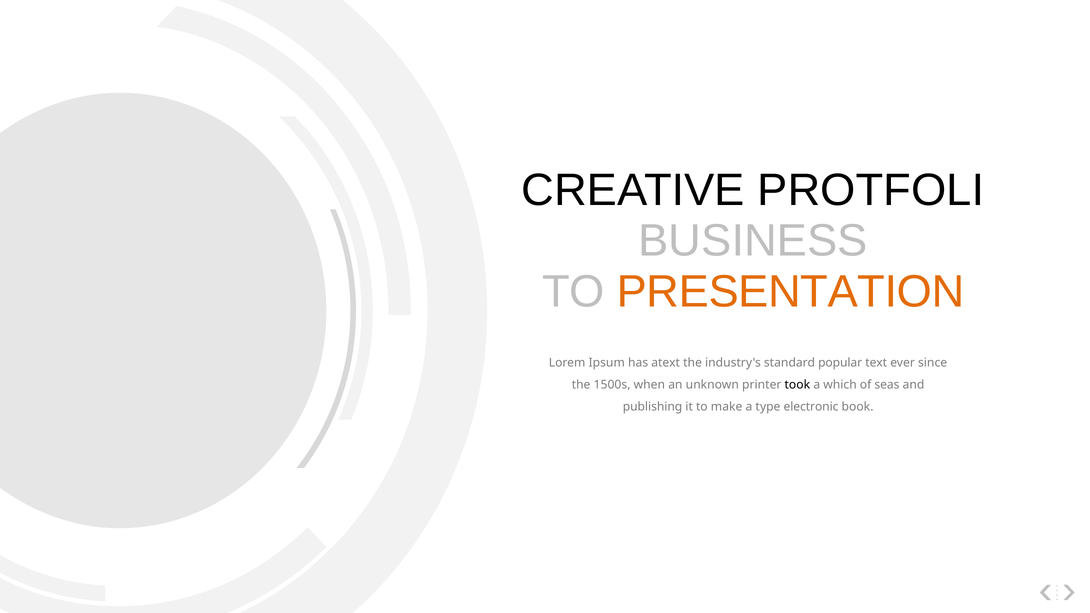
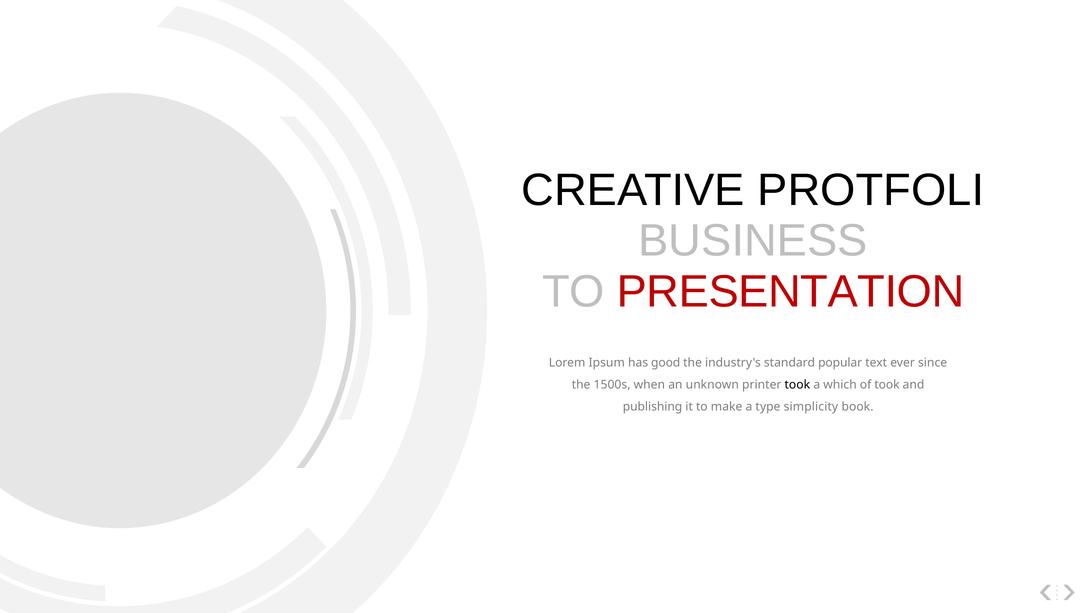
PRESENTATION colour: orange -> red
atext: atext -> good
of seas: seas -> took
electronic: electronic -> simplicity
